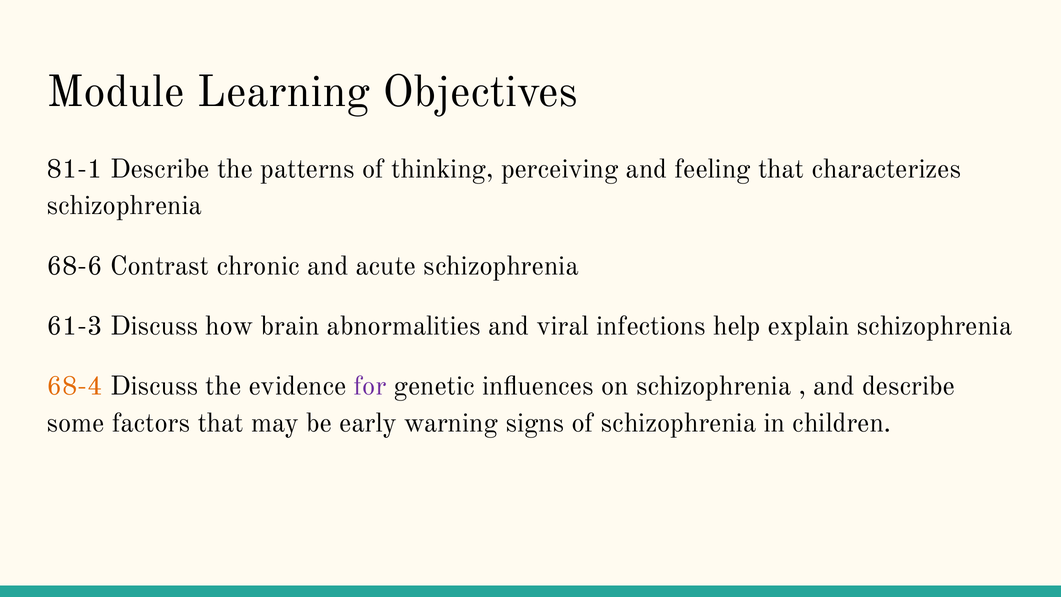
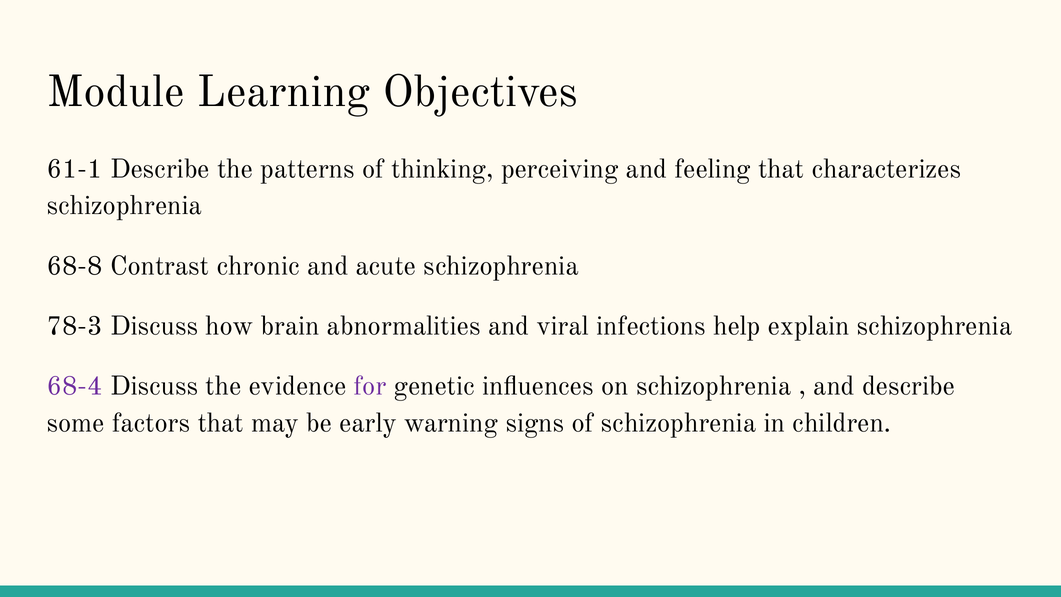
81-1: 81-1 -> 61-1
68-6: 68-6 -> 68-8
61-3: 61-3 -> 78-3
68-4 colour: orange -> purple
